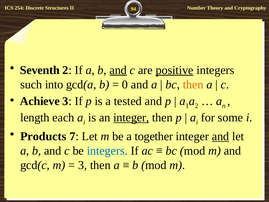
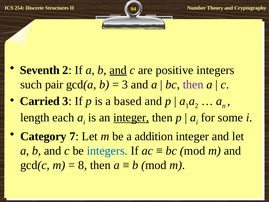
positive underline: present -> none
into: into -> pair
0 at (125, 84): 0 -> 3
then at (193, 84) colour: orange -> purple
Achieve: Achieve -> Carried
tested: tested -> based
Products: Products -> Category
together: together -> addition
and at (221, 136) underline: present -> none
3 at (83, 165): 3 -> 8
